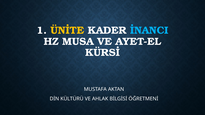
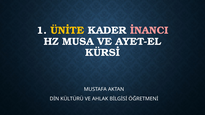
İNANCI colour: light blue -> pink
